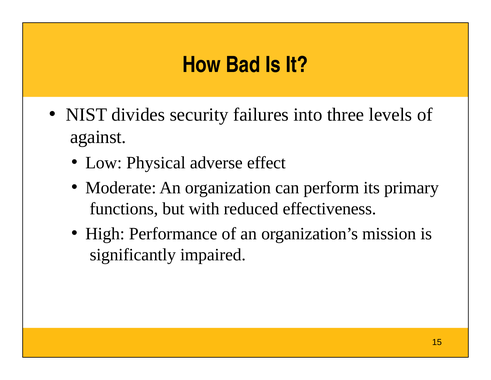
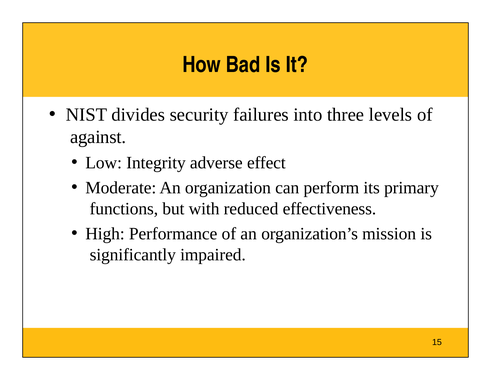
Physical: Physical -> Integrity
